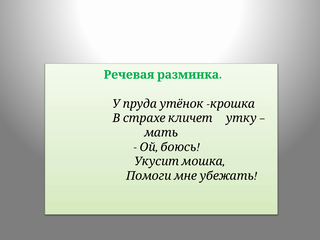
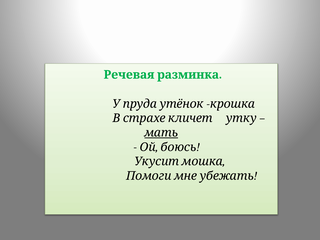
мать underline: none -> present
